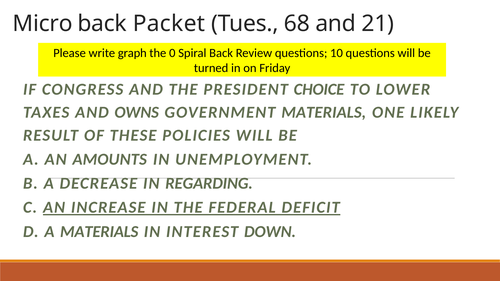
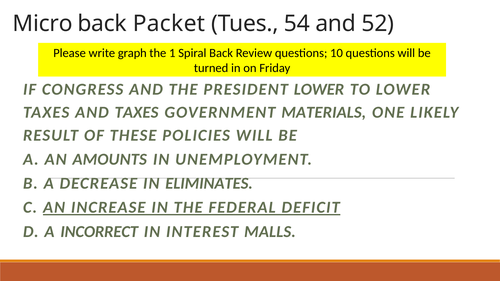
68: 68 -> 54
21: 21 -> 52
0: 0 -> 1
PRESIDENT CHOICE: CHOICE -> LOWER
AND OWNS: OWNS -> TAXES
REGARDING: REGARDING -> ELIMINATES
A MATERIALS: MATERIALS -> INCORRECT
DOWN: DOWN -> MALLS
